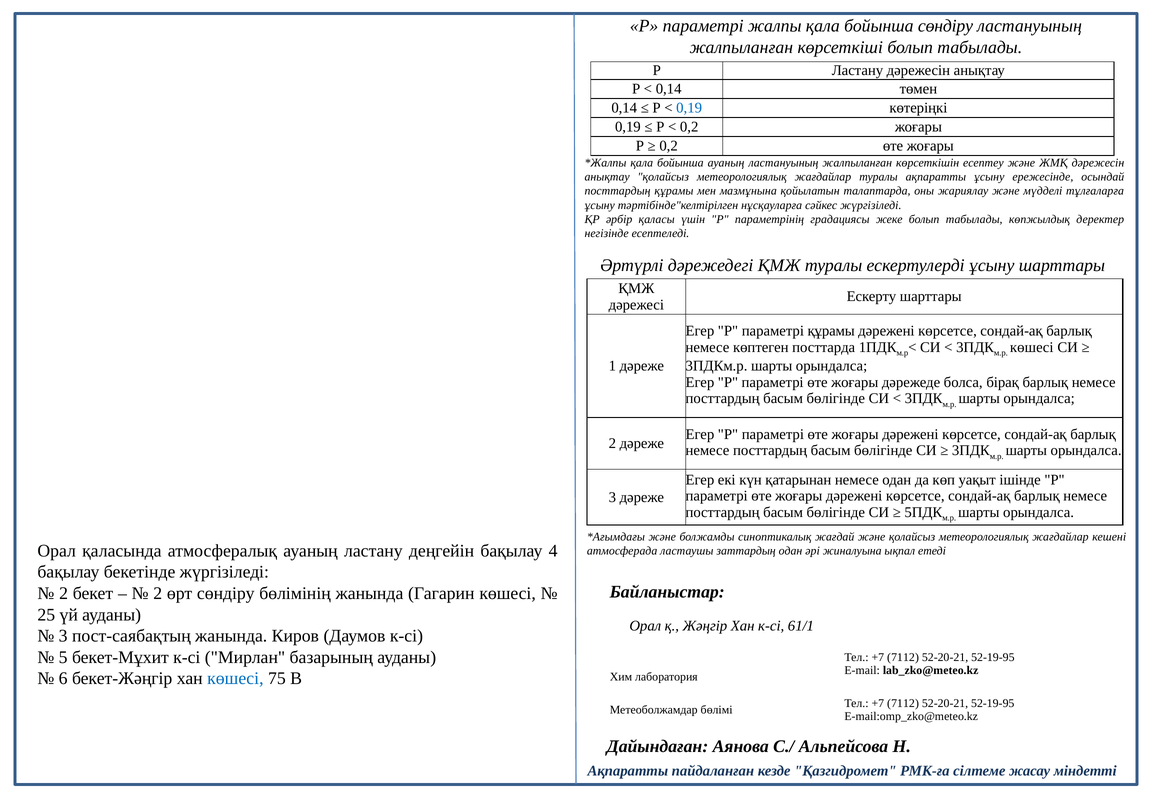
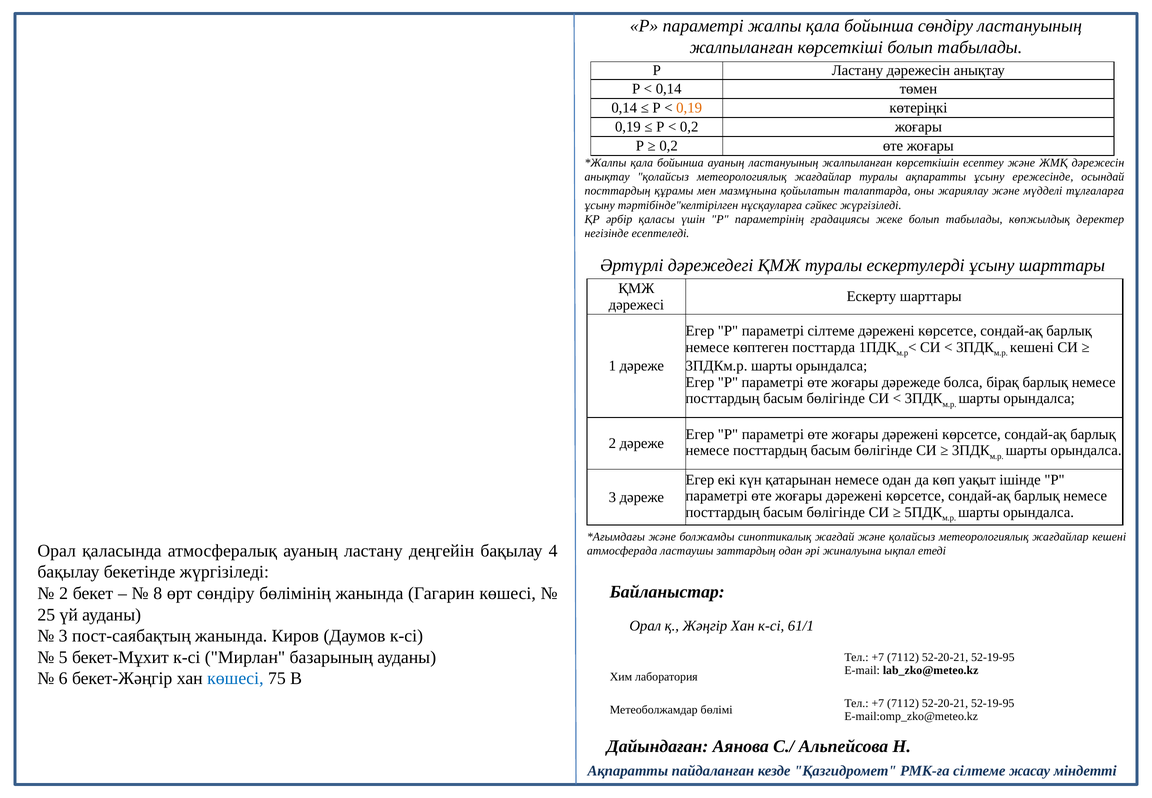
0,19 at (689, 108) colour: blue -> orange
параметрі құрамы: құрамы -> сілтеме
көшесі at (1032, 347): көшесі -> кешені
2 at (158, 593): 2 -> 8
